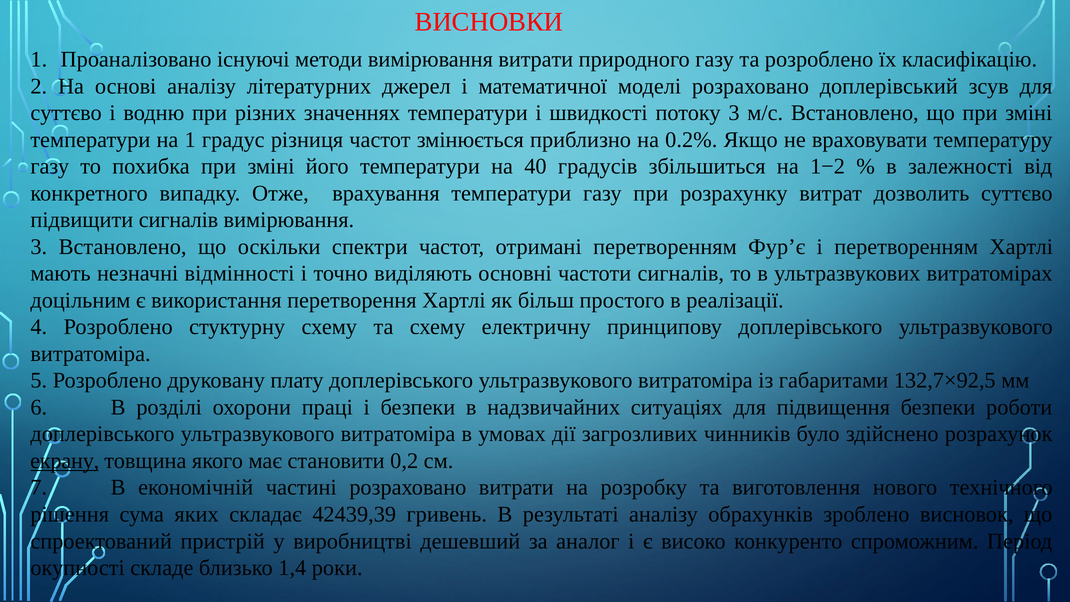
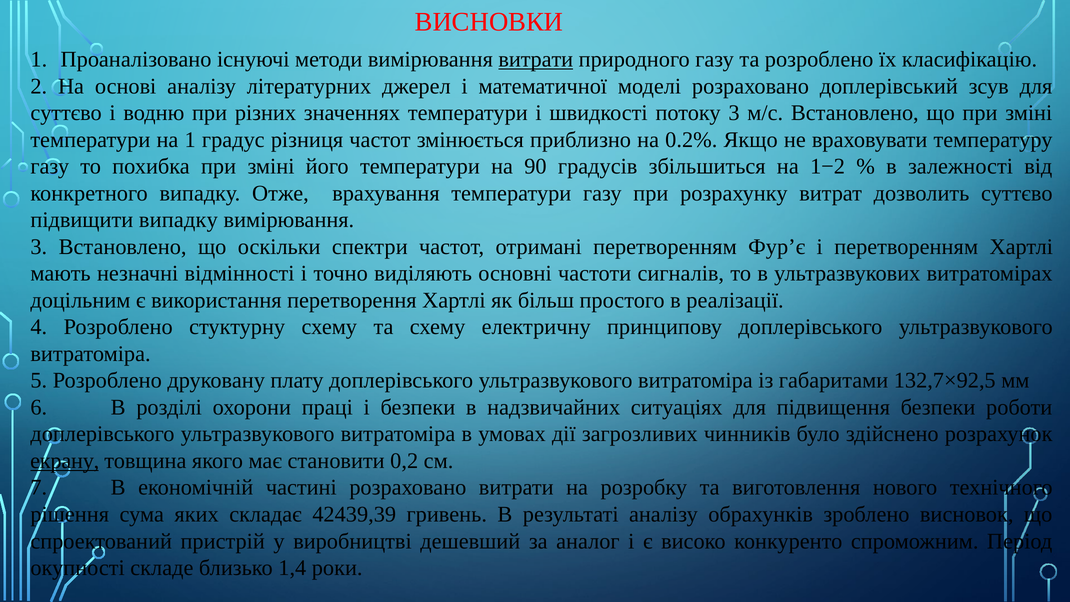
витрати at (536, 59) underline: none -> present
40: 40 -> 90
підвищити сигналів: сигналів -> випадку
